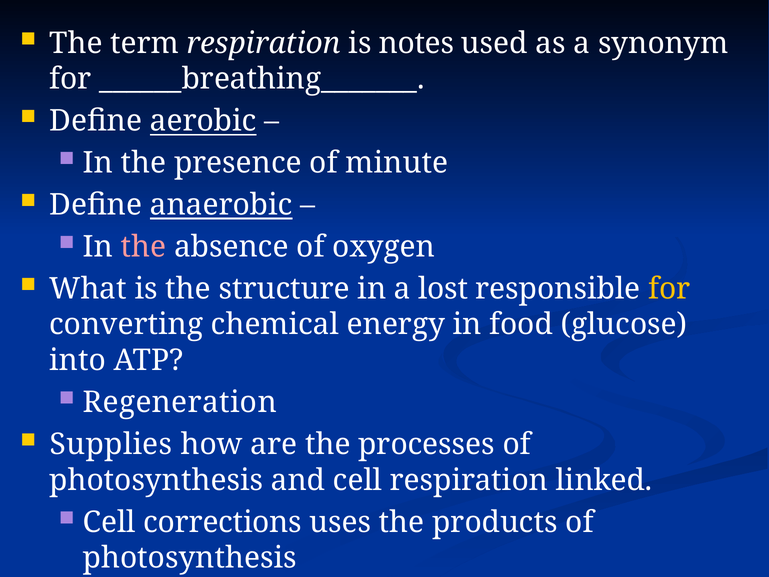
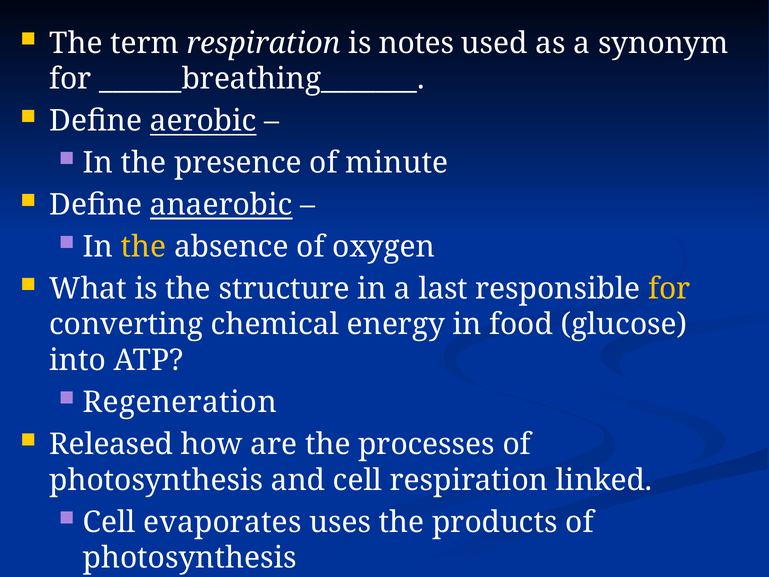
the at (144, 247) colour: pink -> yellow
lost: lost -> last
Supplies: Supplies -> Released
corrections: corrections -> evaporates
